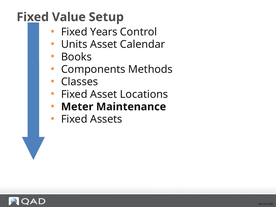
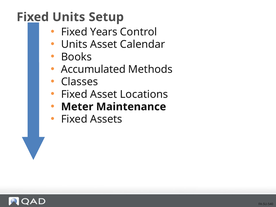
Value at (69, 17): Value -> Units
Components: Components -> Accumulated
